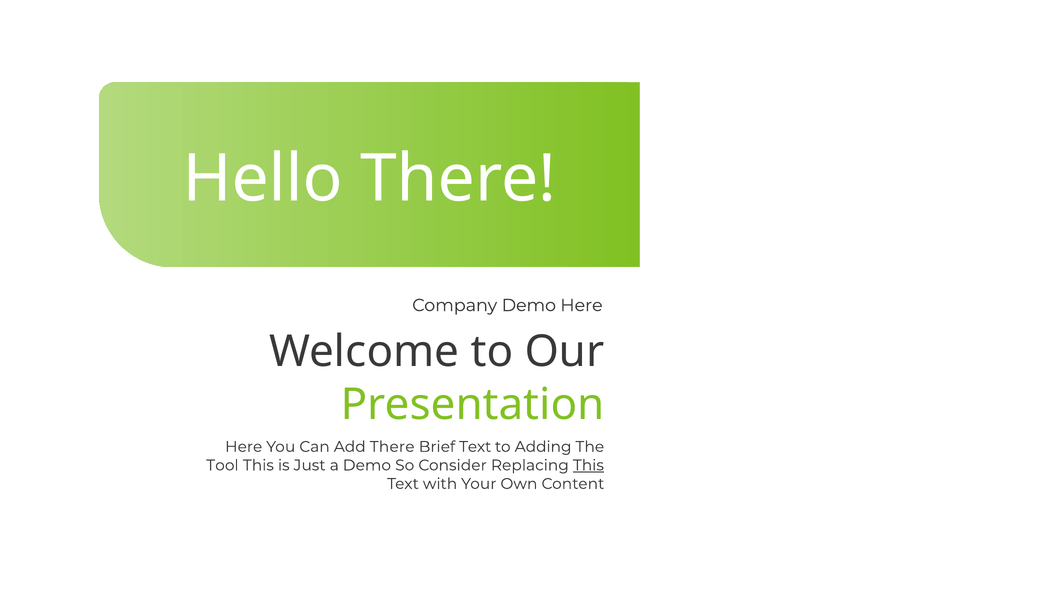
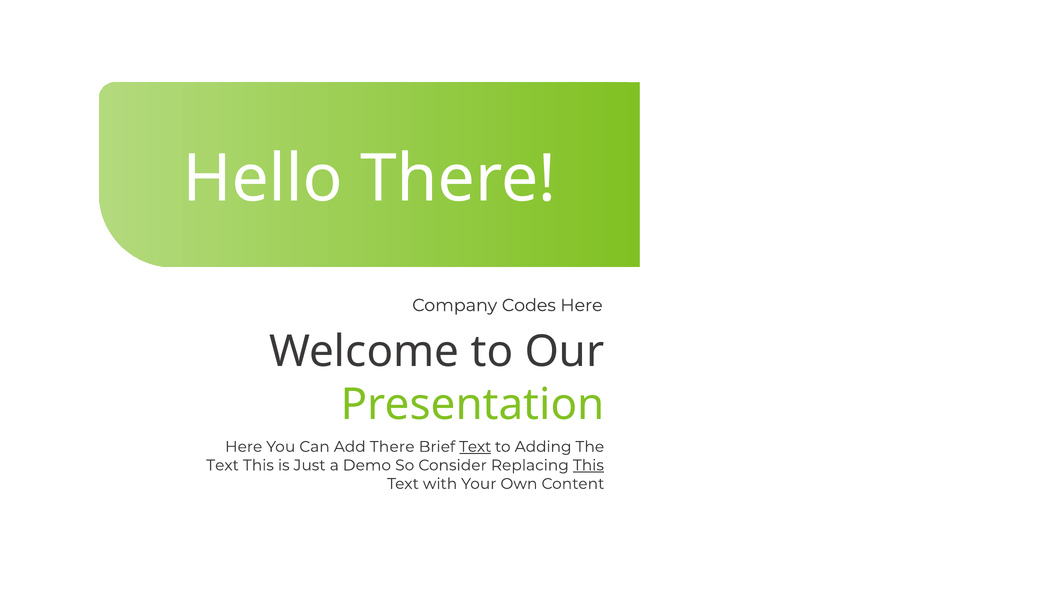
Company Demo: Demo -> Codes
Text at (475, 447) underline: none -> present
Tool at (223, 465): Tool -> Text
